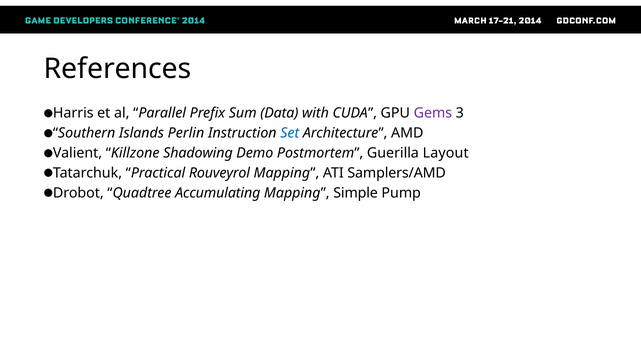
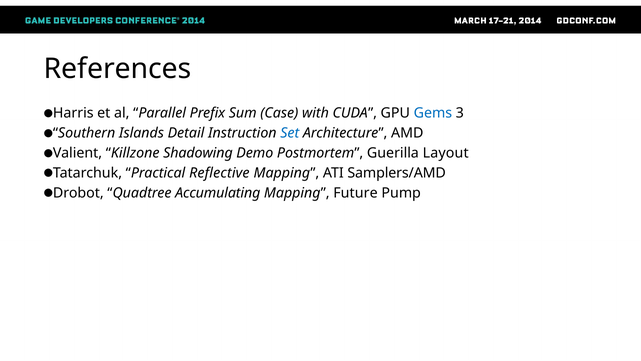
Data: Data -> Case
Gems colour: purple -> blue
Perlin: Perlin -> Detail
Rouveyrol: Rouveyrol -> Reflective
Simple: Simple -> Future
